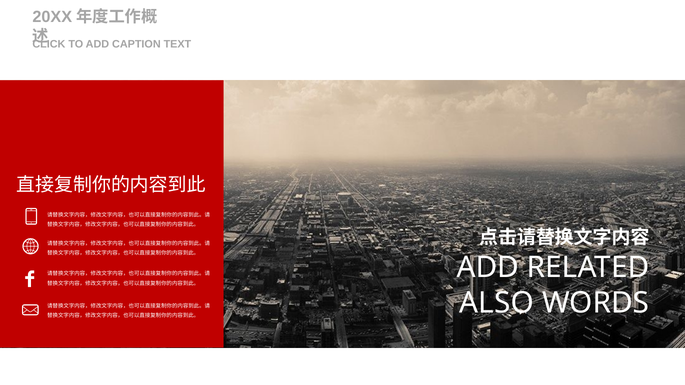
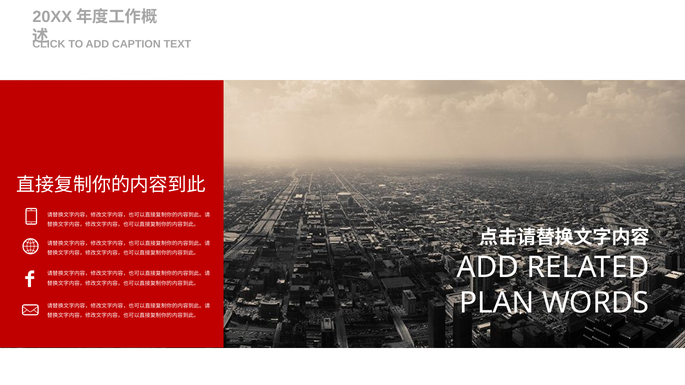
ALSO: ALSO -> PLAN
